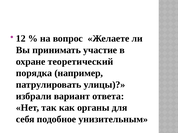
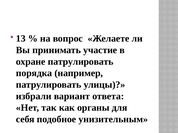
12: 12 -> 13
охране теоретический: теоретический -> патрулировать
